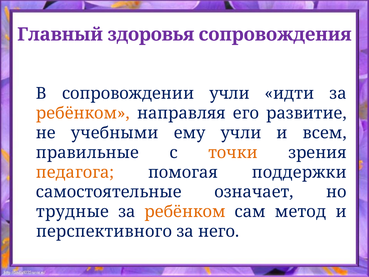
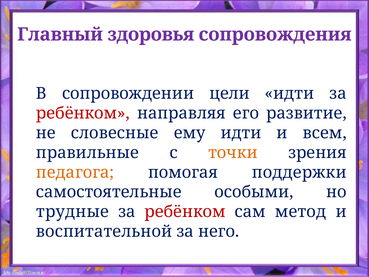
сопровождении учли: учли -> цели
ребёнком at (83, 113) colour: orange -> red
учебными: учебными -> словесные
ему учли: учли -> идти
означает: означает -> особыми
ребёнком at (185, 212) colour: orange -> red
перспективного: перспективного -> воспитательной
